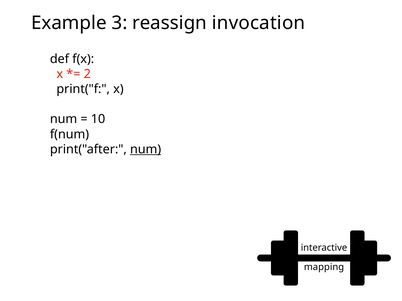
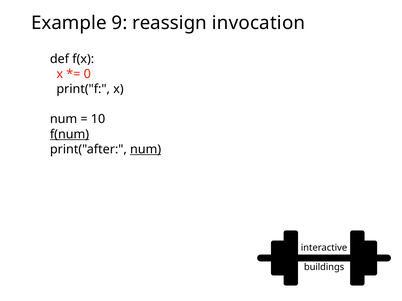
3: 3 -> 9
2: 2 -> 0
f(num underline: none -> present
mapping: mapping -> buildings
